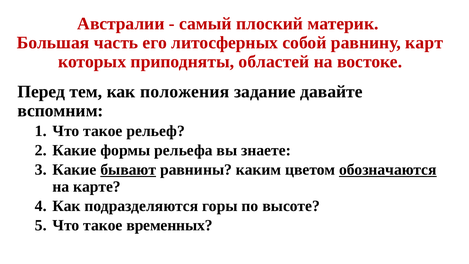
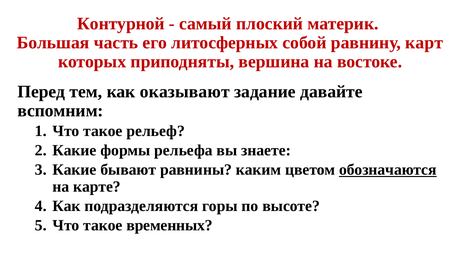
Австралии: Австралии -> Контурной
областей: областей -> вершина
положения: положения -> оказывают
бывают underline: present -> none
